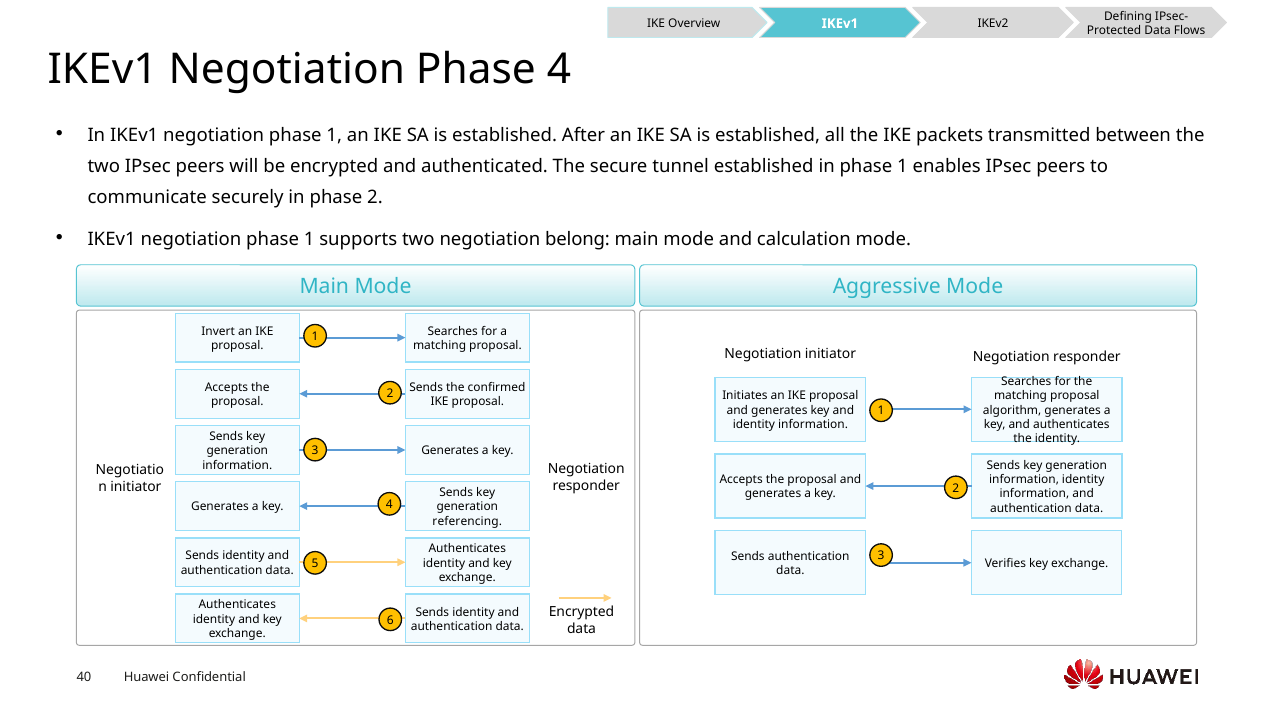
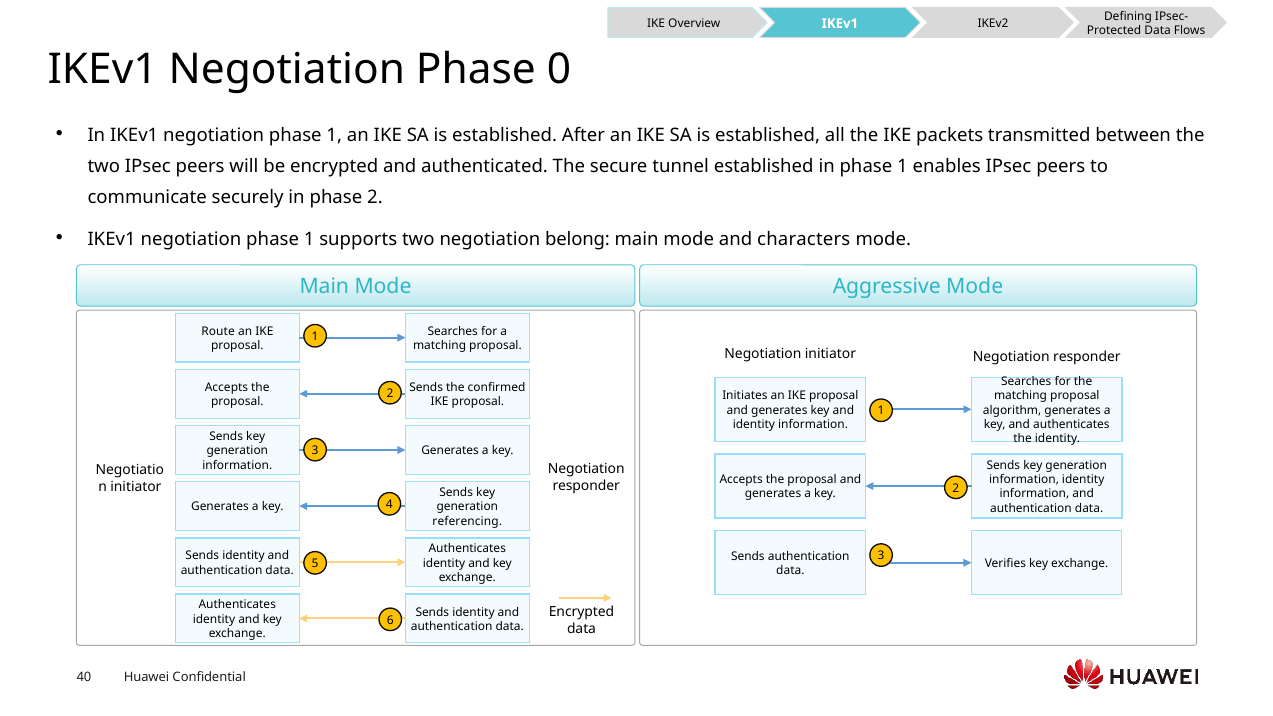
Phase 4: 4 -> 0
calculation: calculation -> characters
Invert: Invert -> Route
